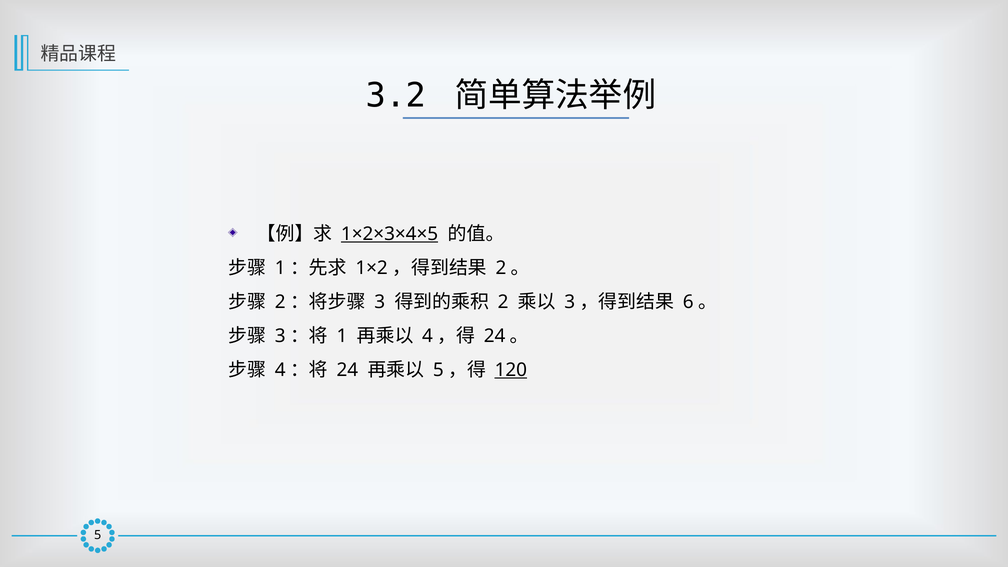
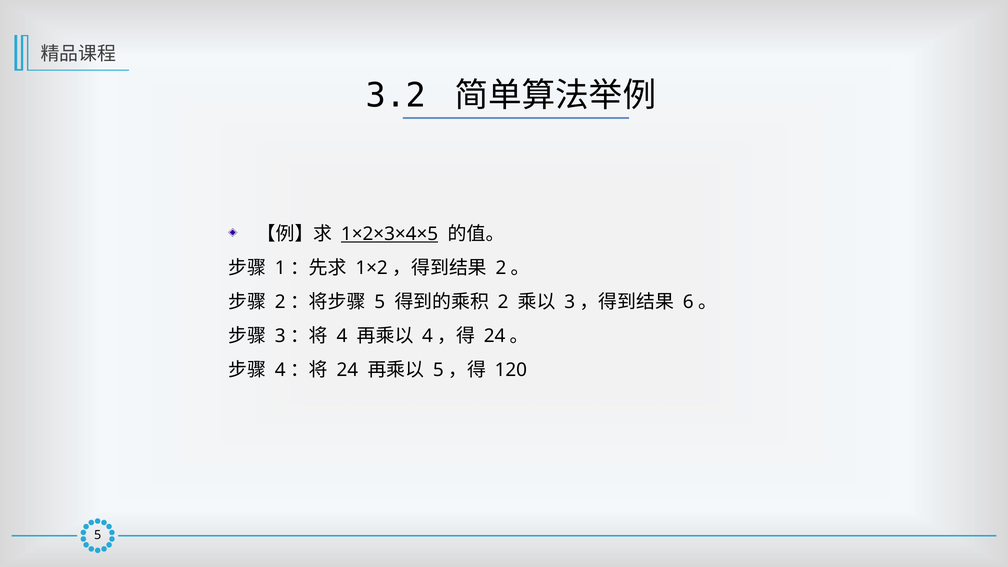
3 at (380, 302): 3 -> 5
1: 1 -> 4
120 underline: present -> none
